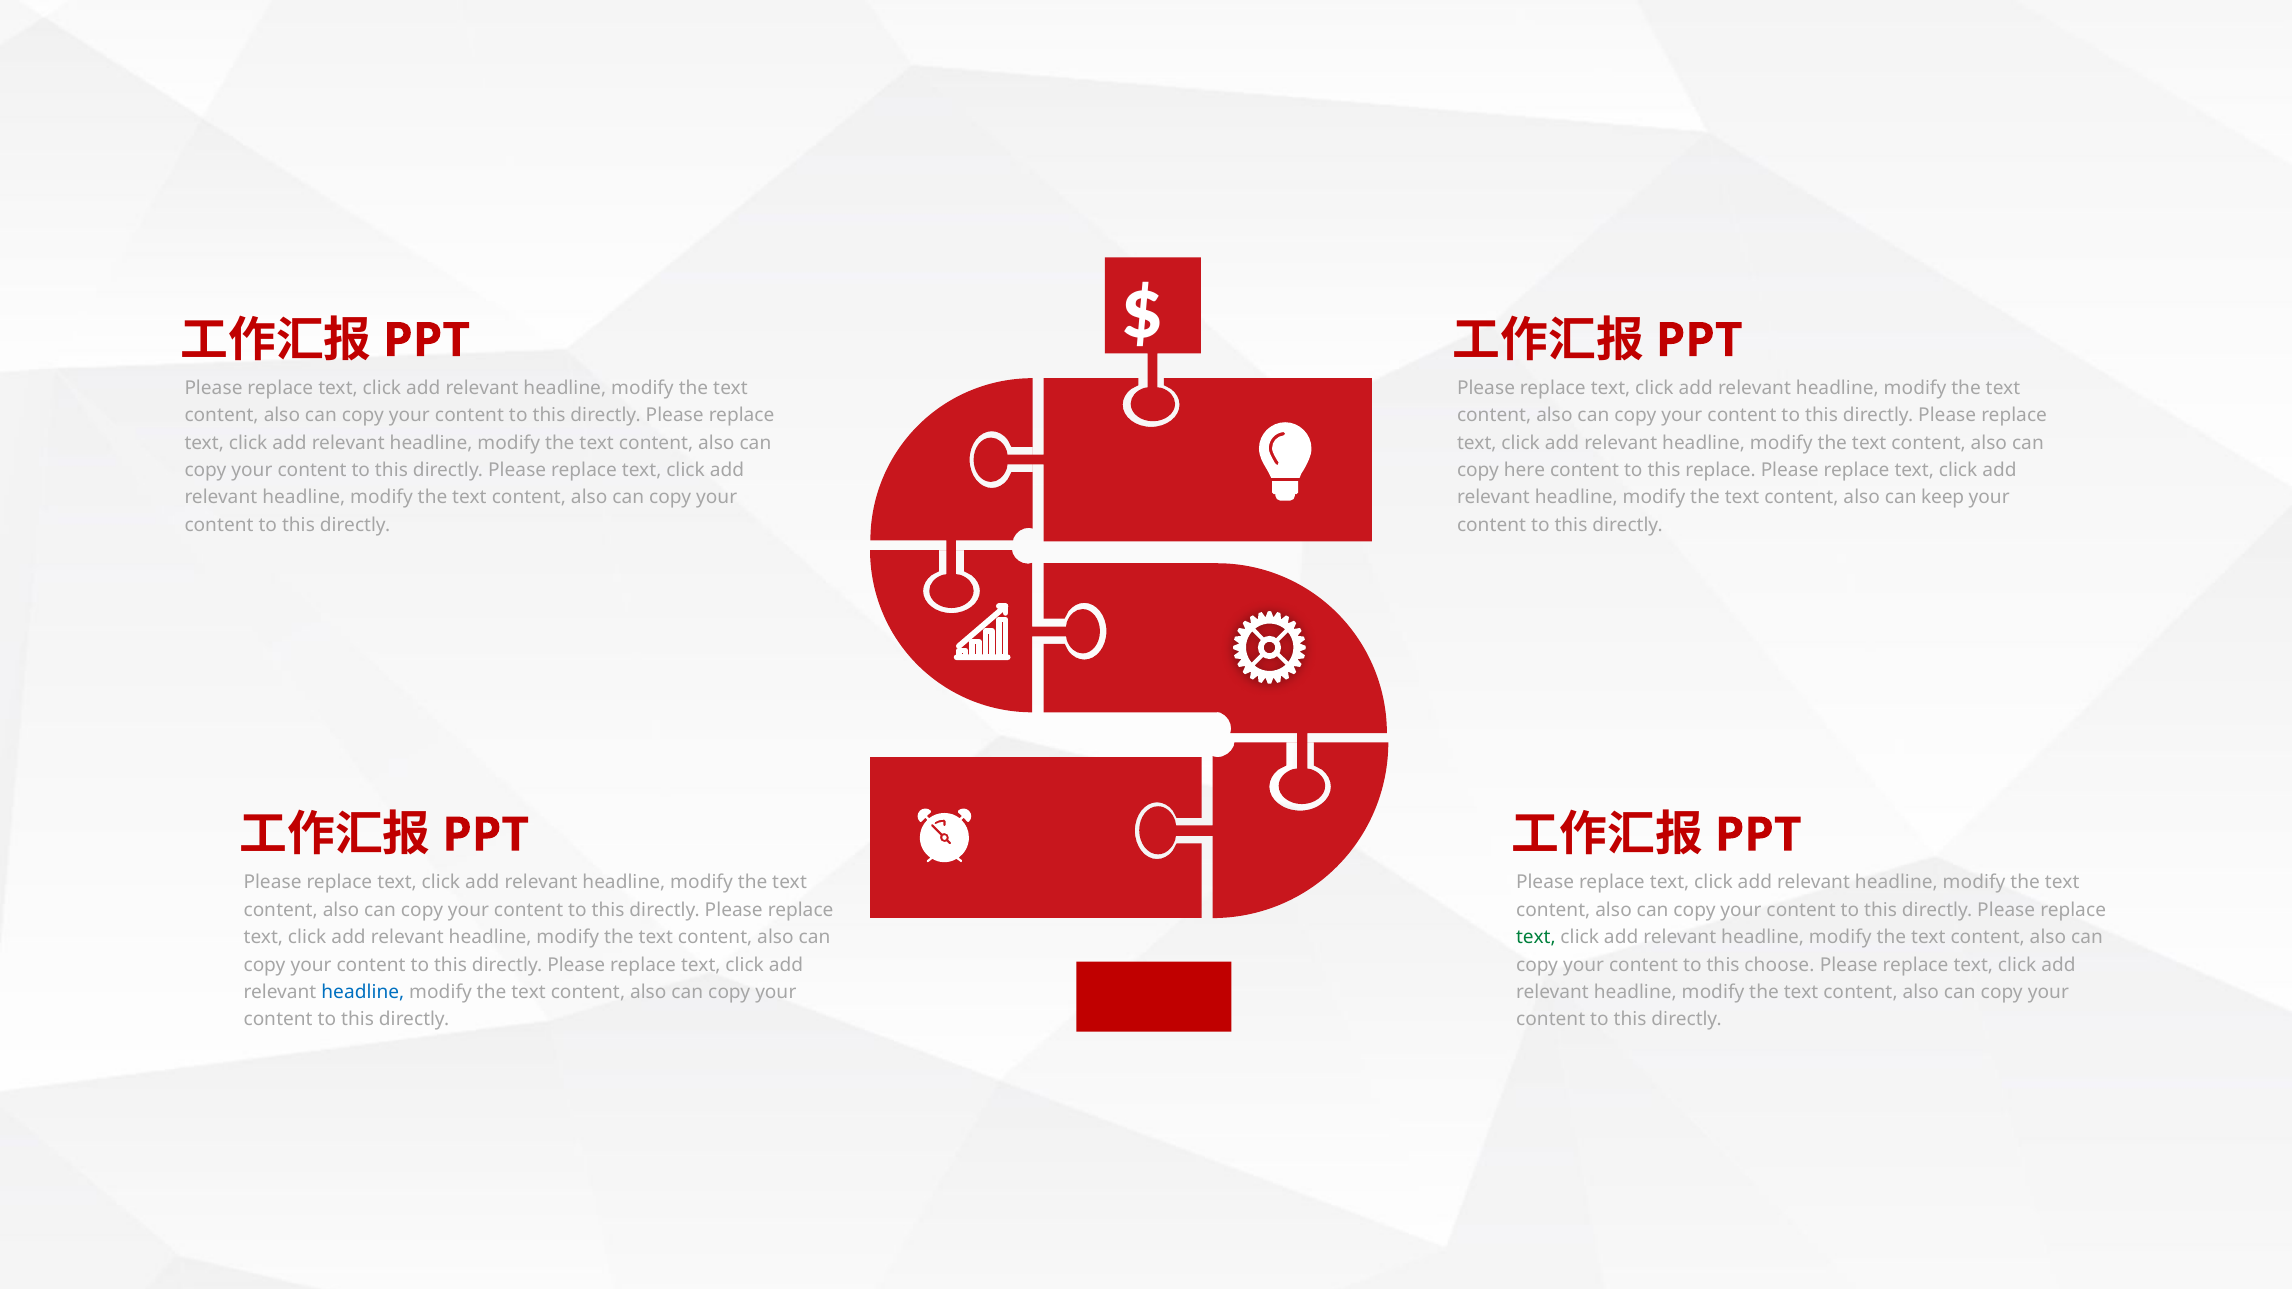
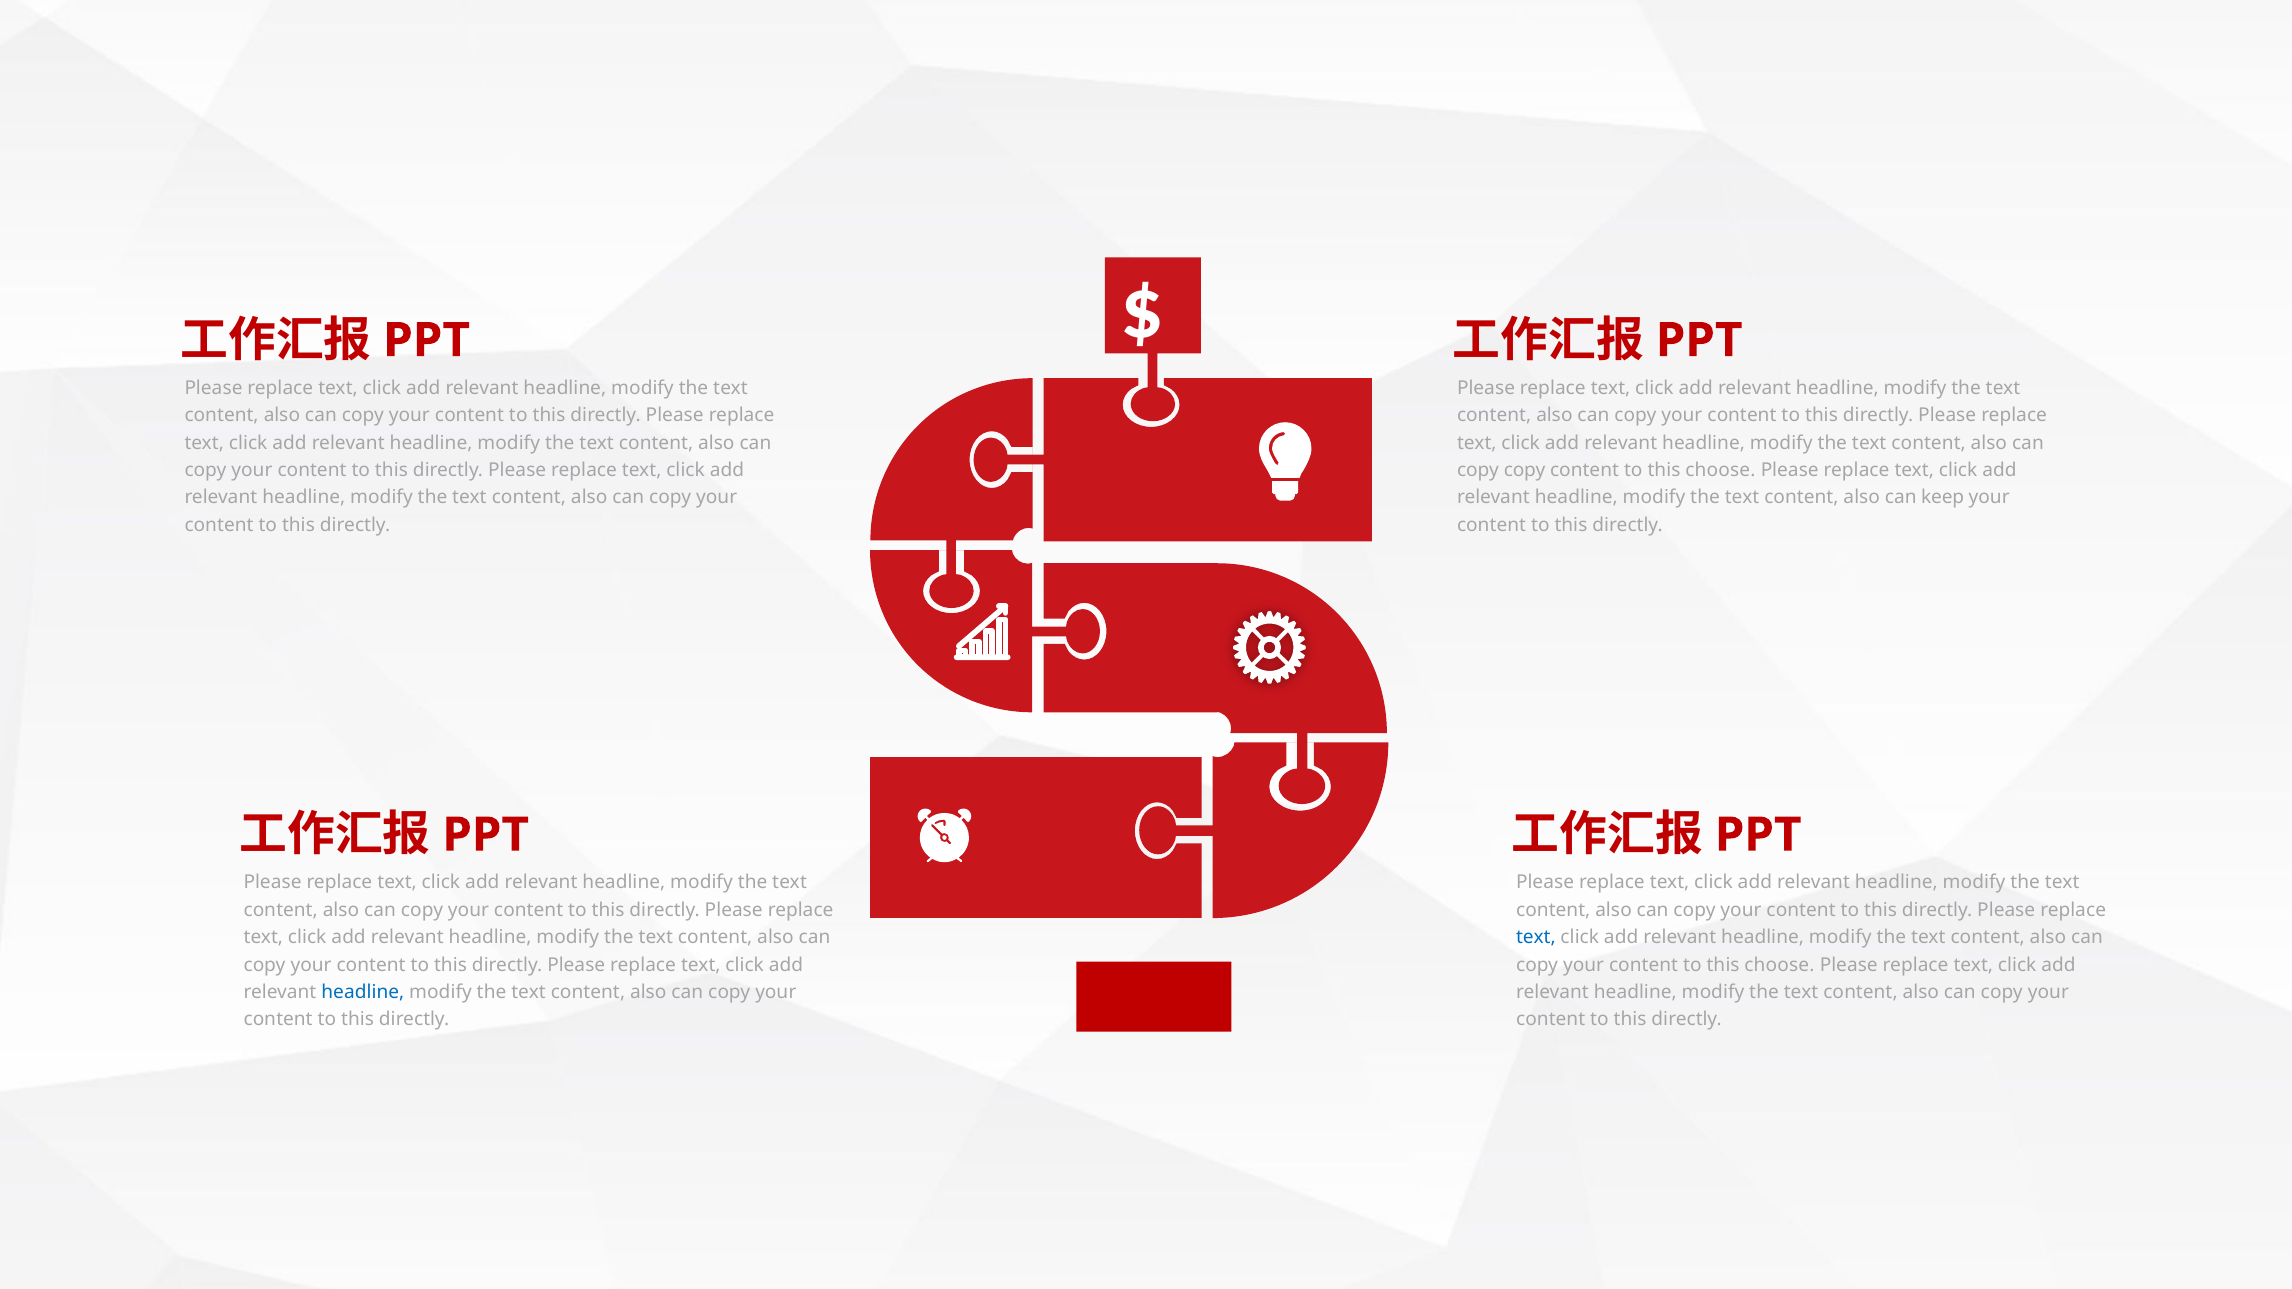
copy here: here -> copy
replace at (1720, 470): replace -> choose
text at (1536, 938) colour: green -> blue
